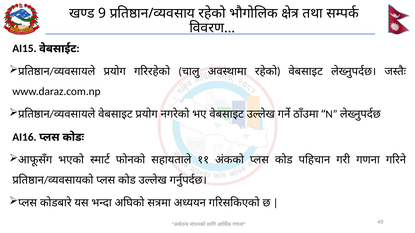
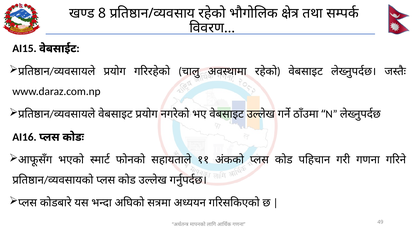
9: 9 -> 8
